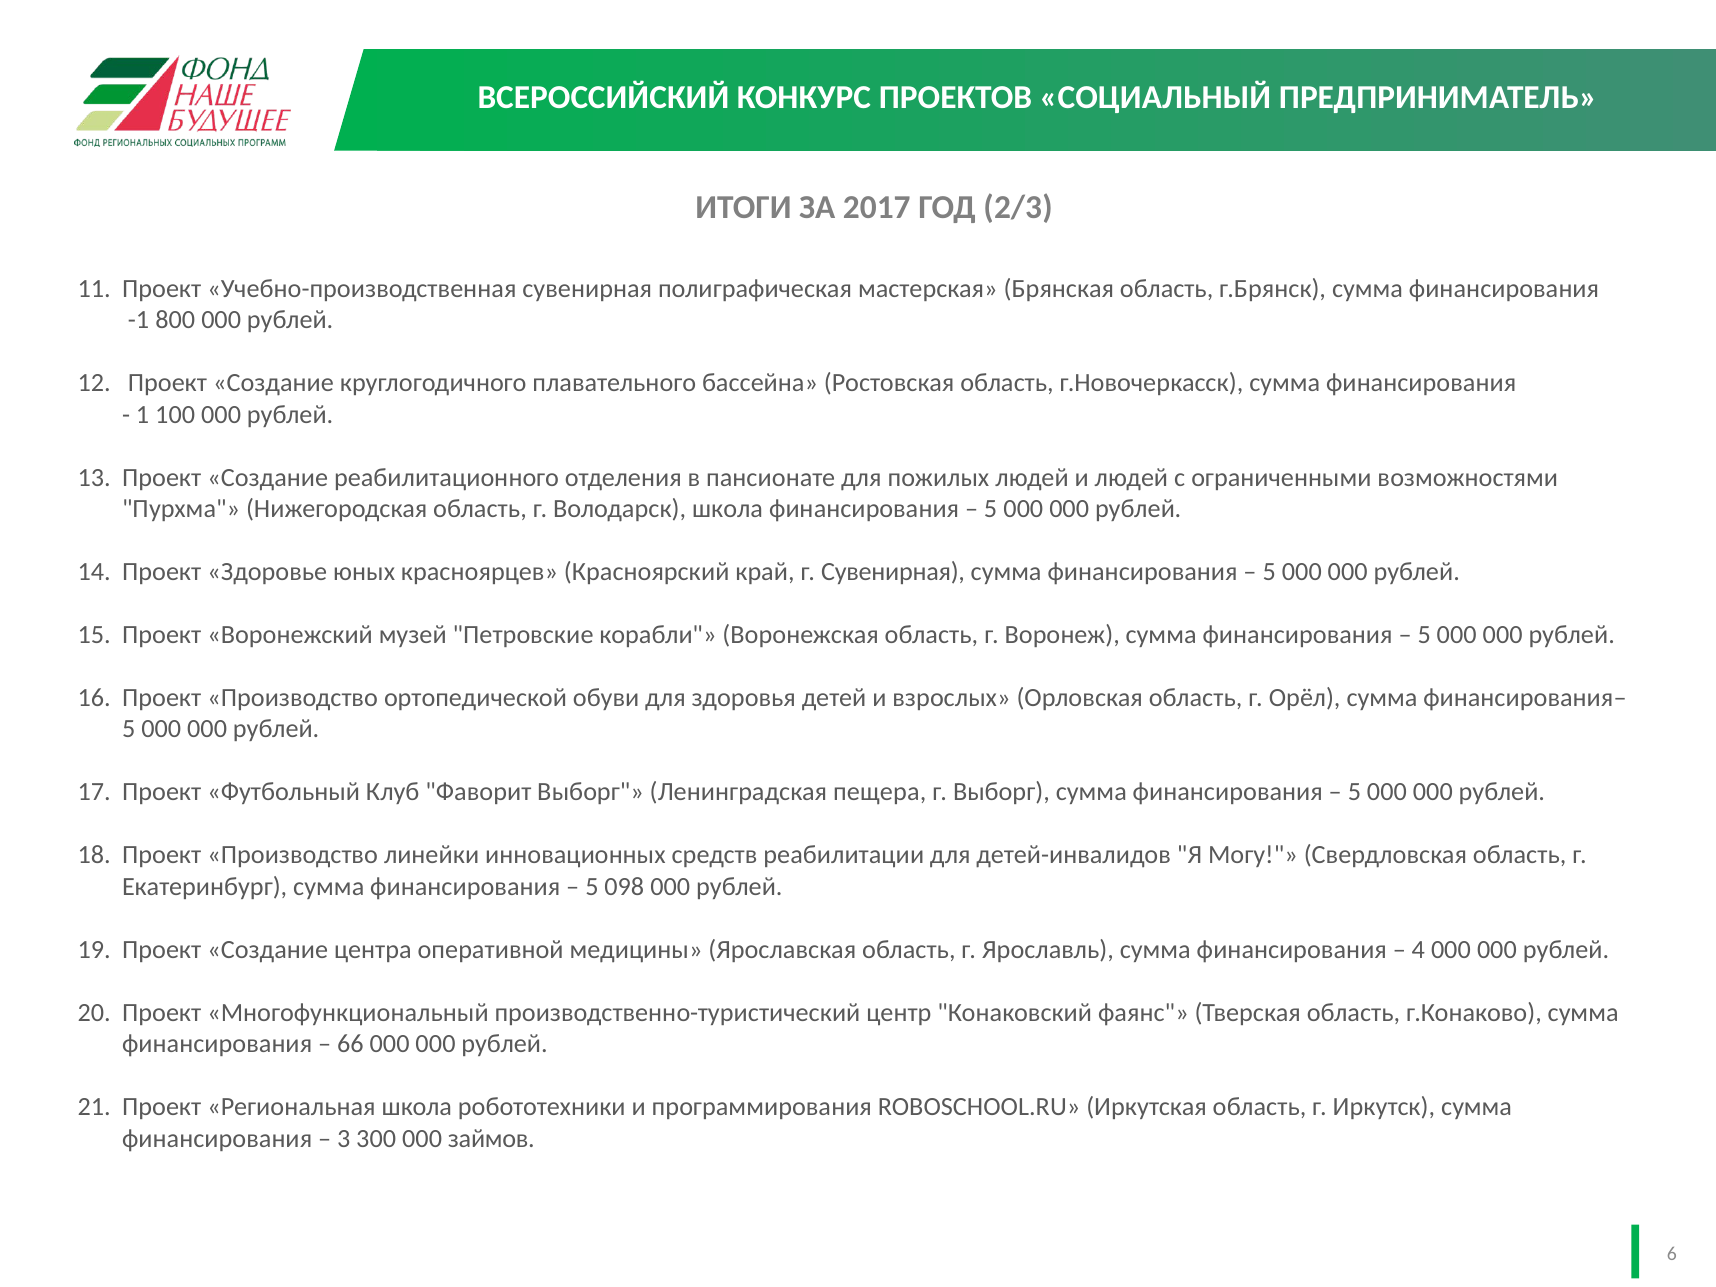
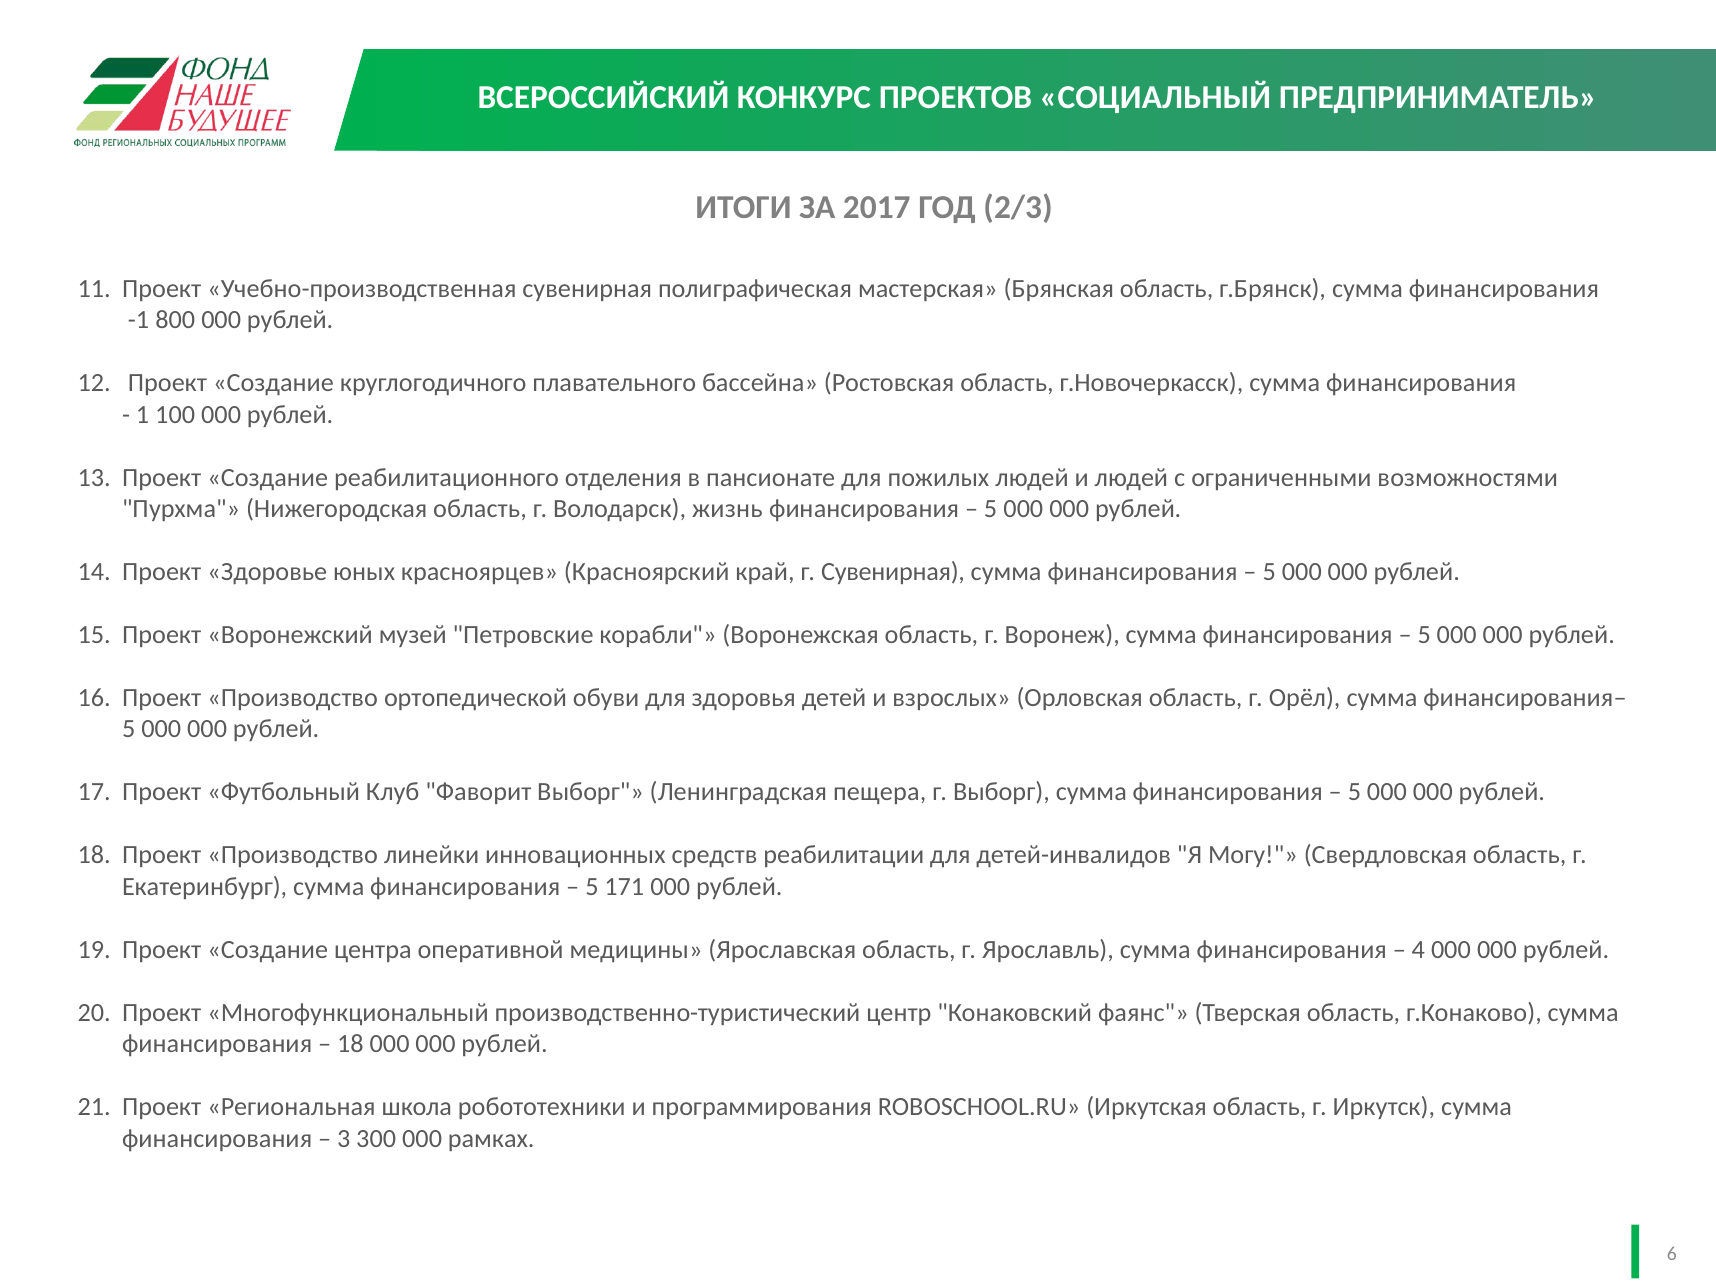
Володарск школа: школа -> жизнь
098: 098 -> 171
66 at (350, 1044): 66 -> 18
займов: займов -> рамках
